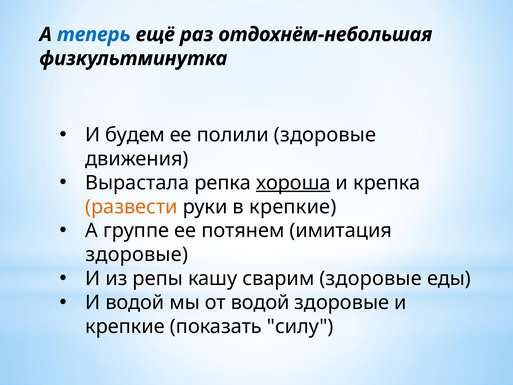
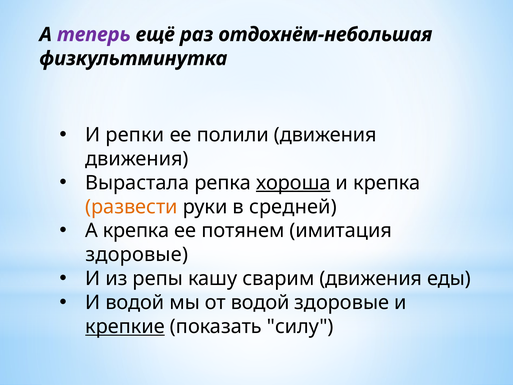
теперь colour: blue -> purple
будем: будем -> репки
полили здоровые: здоровые -> движения
в крепкие: крепкие -> средней
А группе: группе -> крепка
сварим здоровые: здоровые -> движения
крепкие at (125, 326) underline: none -> present
